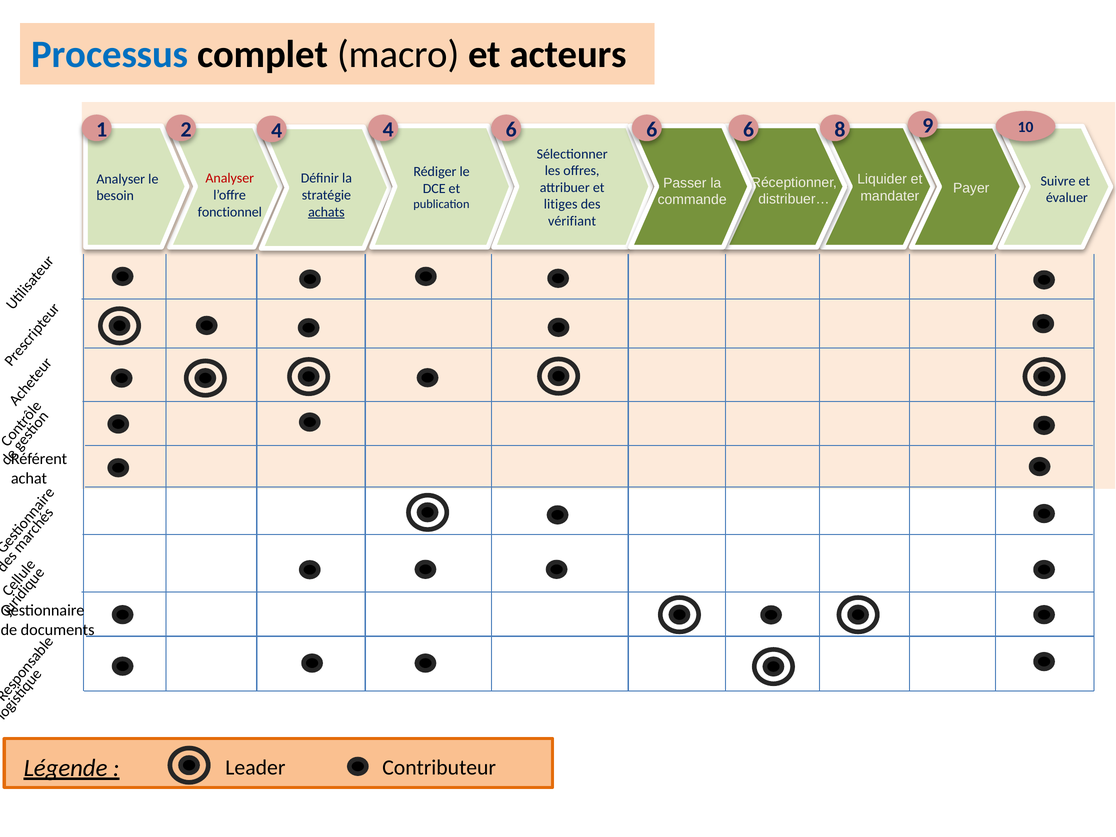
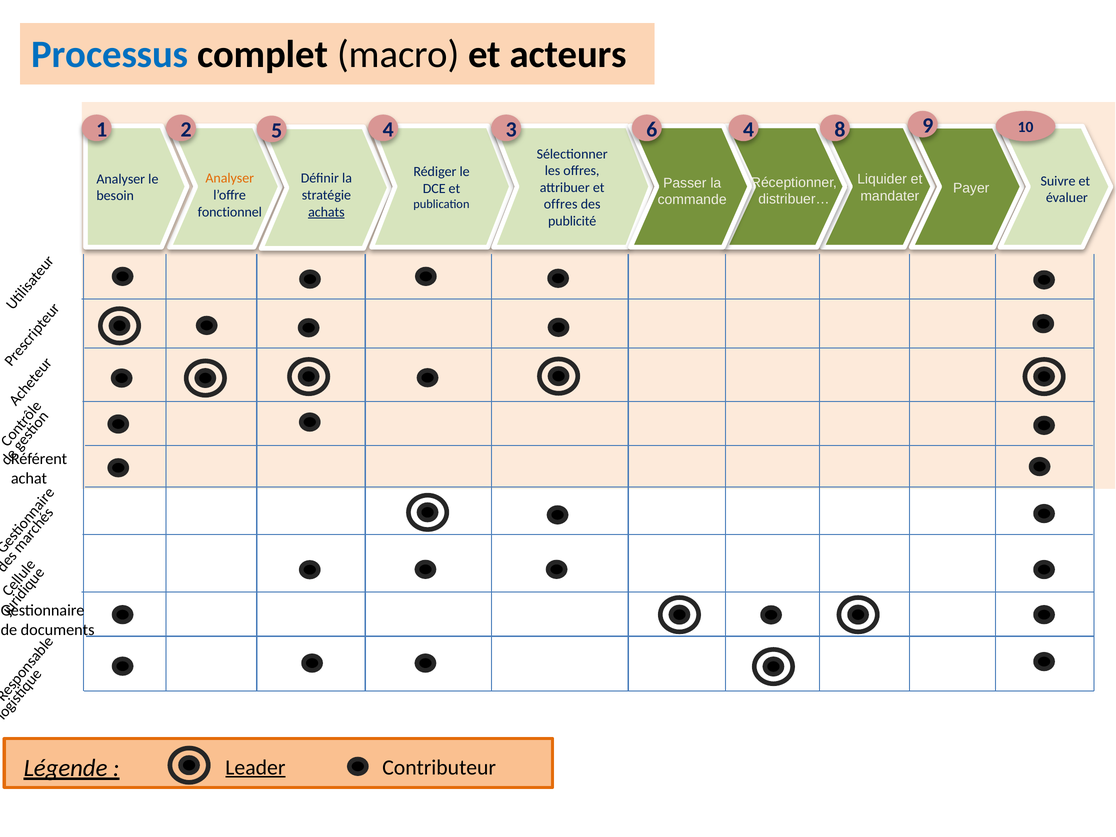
2 4: 4 -> 5
4 6: 6 -> 3
6 at (749, 129): 6 -> 4
Analyser at (230, 178) colour: red -> orange
litiges at (561, 204): litiges -> offres
vérifiant: vérifiant -> publicité
Leader underline: none -> present
